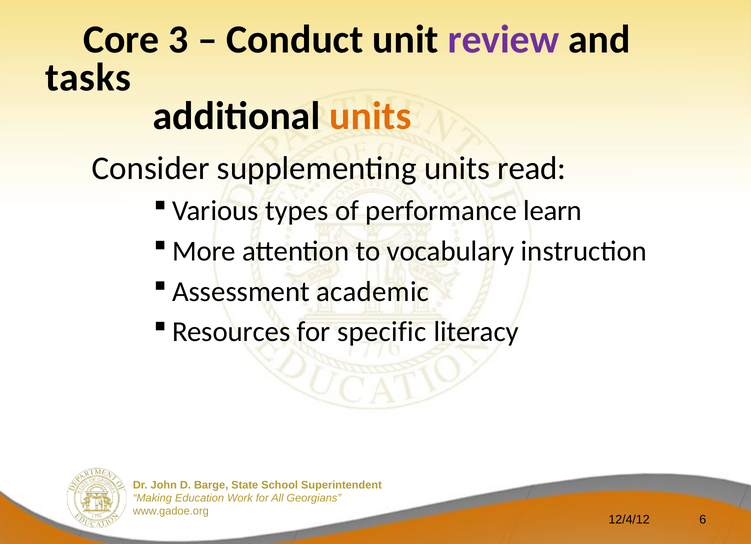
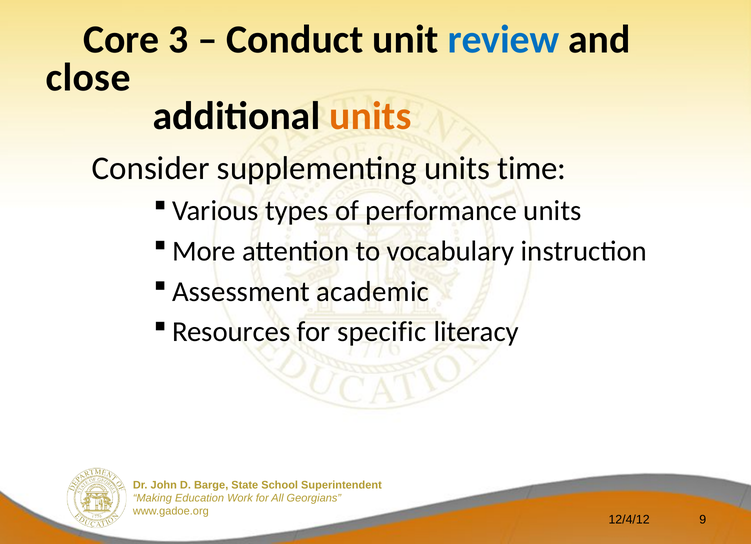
review colour: purple -> blue
tasks: tasks -> close
read: read -> time
performance learn: learn -> units
6: 6 -> 9
